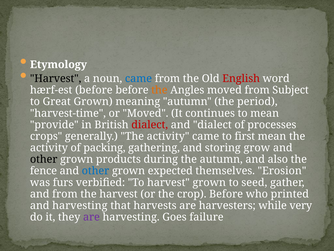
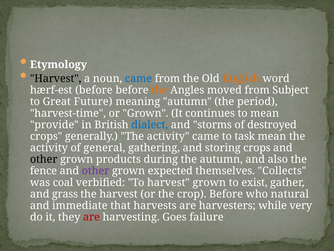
English colour: red -> orange
Great Grown: Grown -> Future
or Moved: Moved -> Grown
dialect at (150, 125) colour: red -> blue
and dialect: dialect -> storms
processes: processes -> destroyed
first: first -> task
packing: packing -> general
storing grow: grow -> crops
other at (96, 171) colour: blue -> purple
Erosion: Erosion -> Collects
furs: furs -> coal
seed: seed -> exist
and from: from -> grass
printed: printed -> natural
and harvesting: harvesting -> immediate
are at (91, 217) colour: purple -> red
